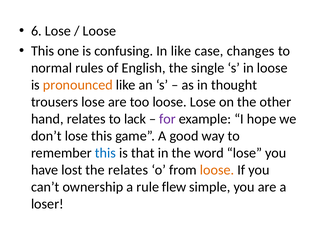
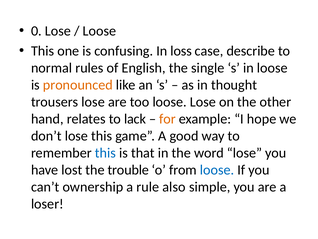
6: 6 -> 0
In like: like -> loss
changes: changes -> describe
for colour: purple -> orange
the relates: relates -> trouble
loose at (217, 170) colour: orange -> blue
flew: flew -> also
